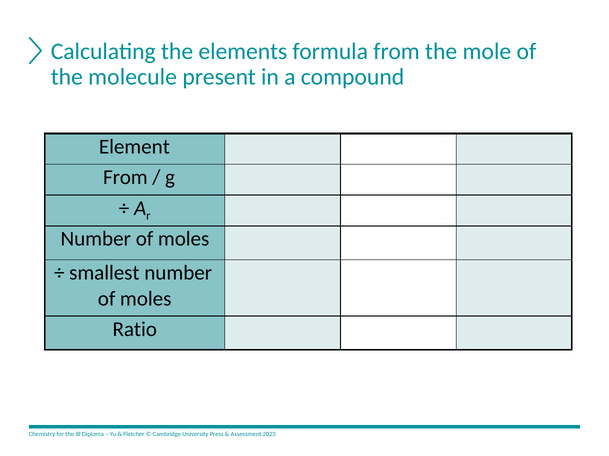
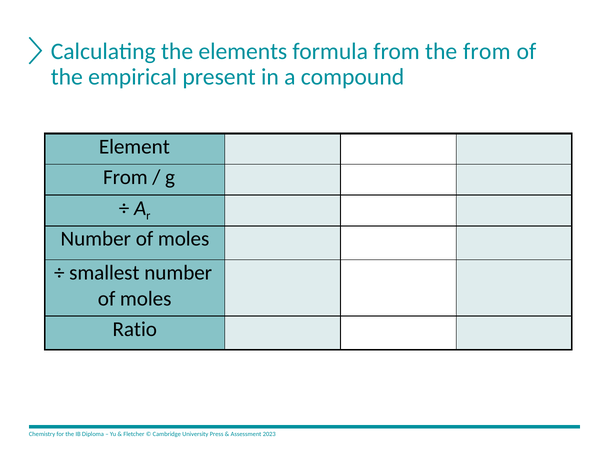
the mole: mole -> from
molecule: molecule -> empirical
